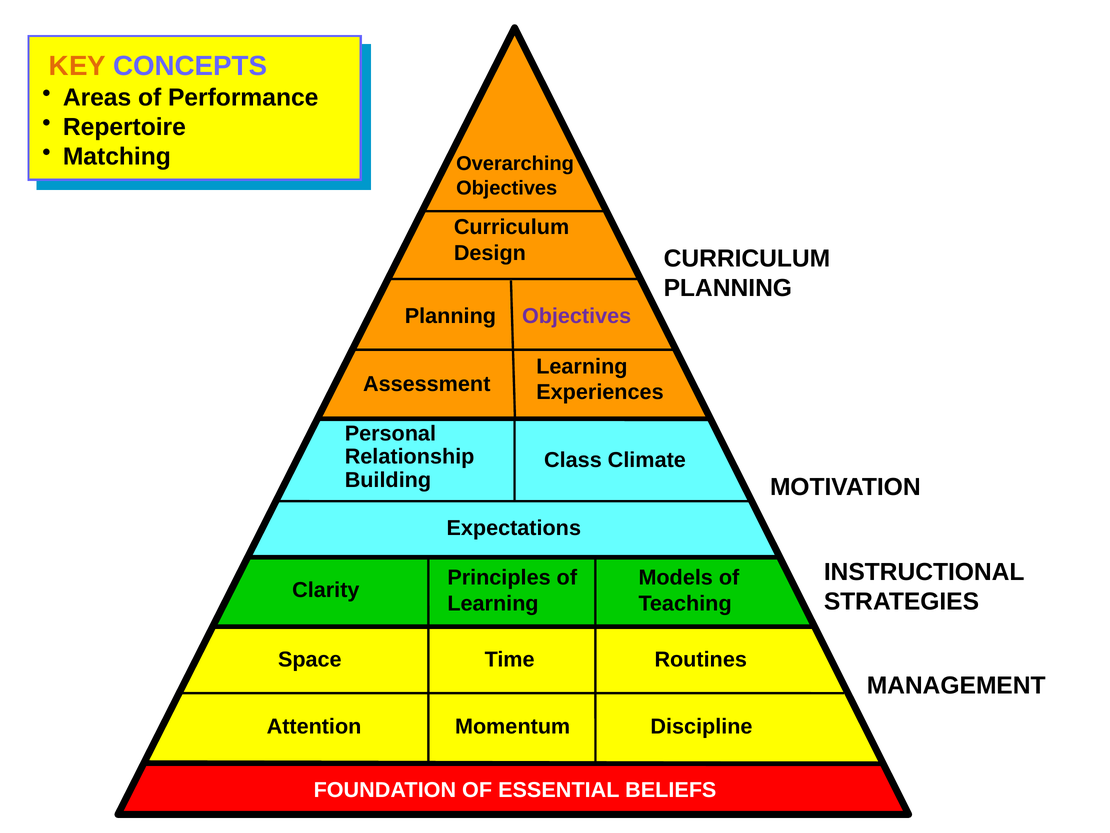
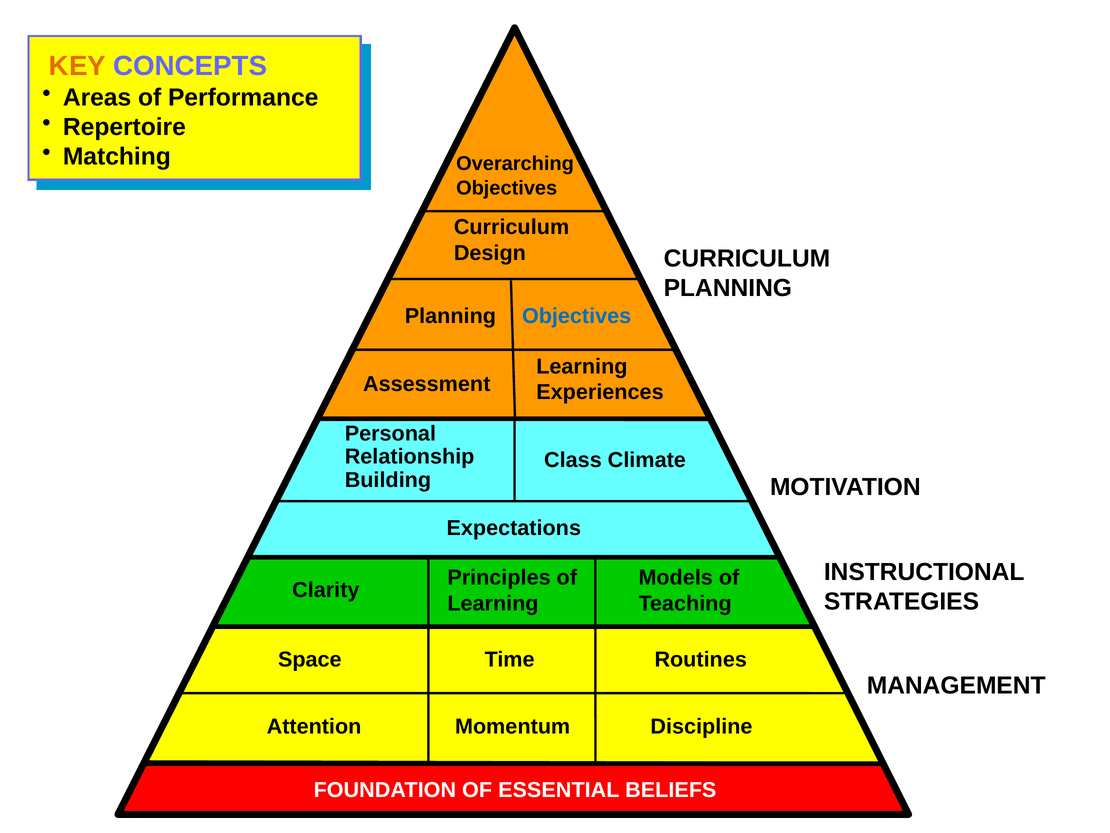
Objectives at (577, 316) colour: purple -> blue
